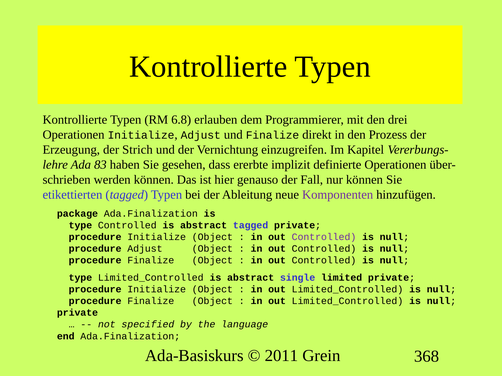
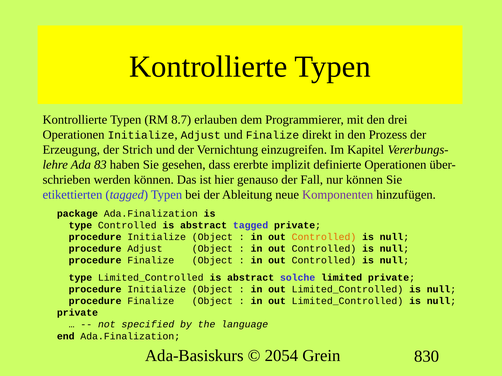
6.8: 6.8 -> 8.7
Controlled at (324, 237) colour: purple -> orange
single: single -> solche
2011: 2011 -> 2054
368: 368 -> 830
